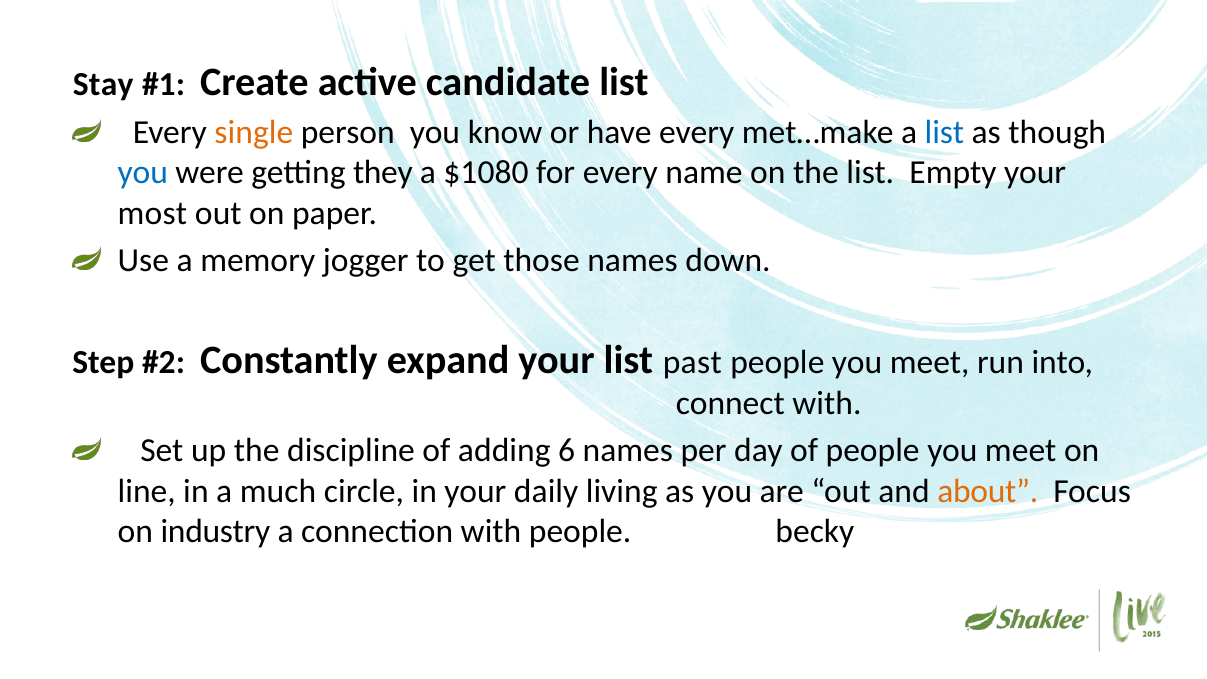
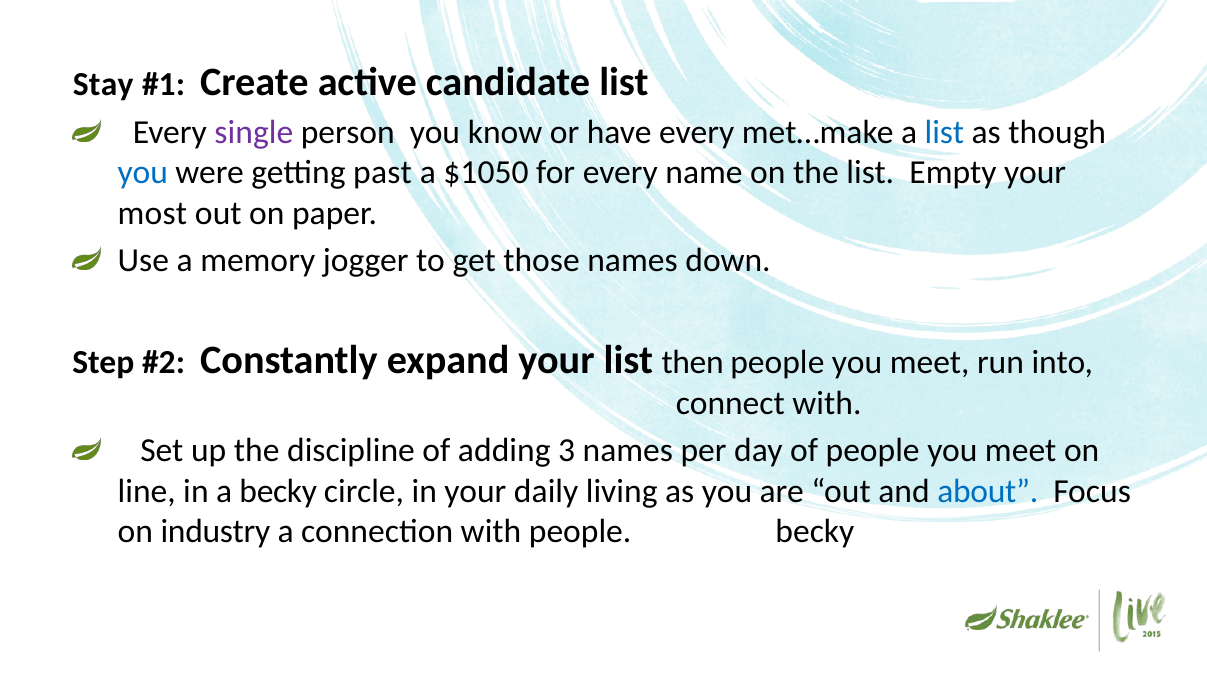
single colour: orange -> purple
they: they -> past
$1080: $1080 -> $1050
past: past -> then
6: 6 -> 3
a much: much -> becky
about colour: orange -> blue
